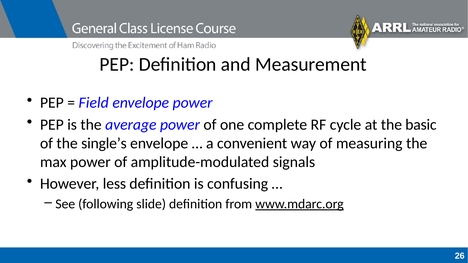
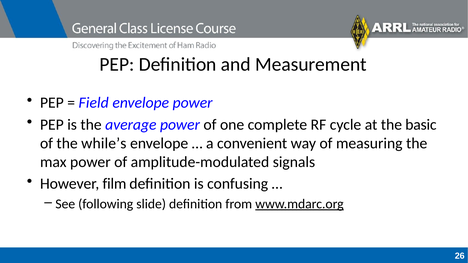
single’s: single’s -> while’s
less: less -> film
